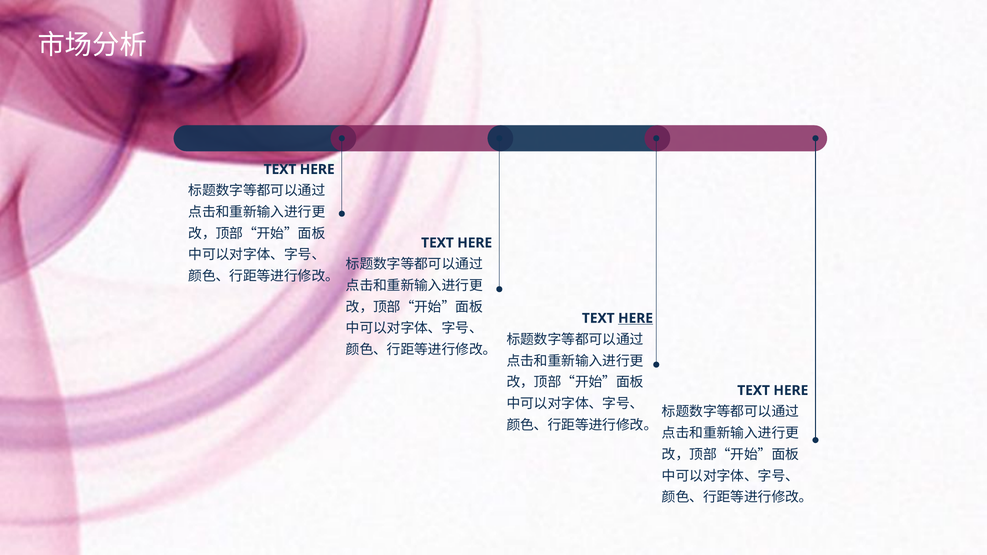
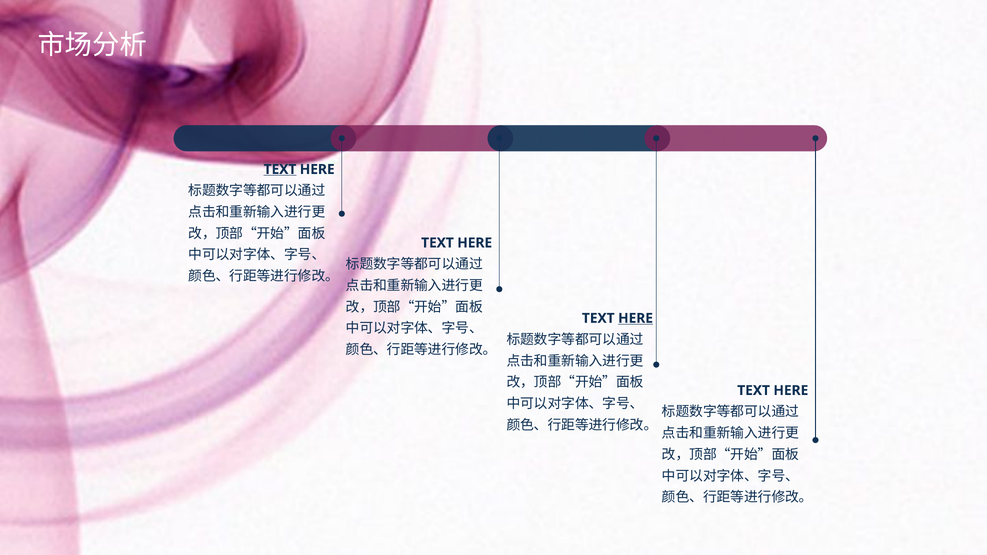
TEXT at (280, 169) underline: none -> present
